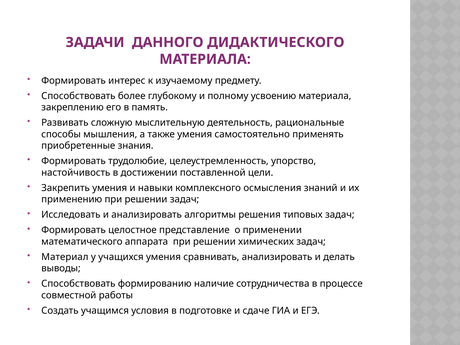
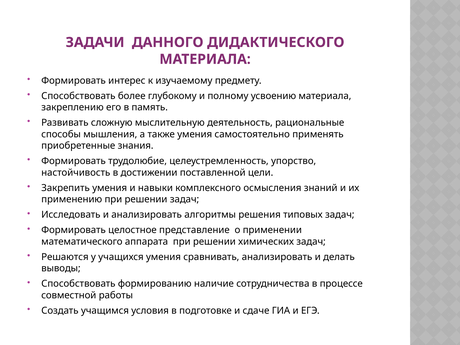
Материал: Материал -> Решаются
